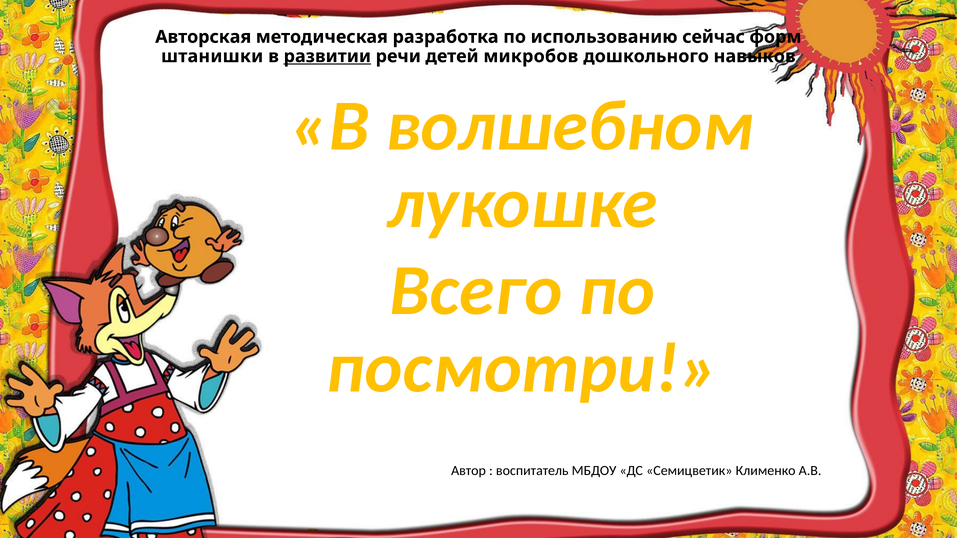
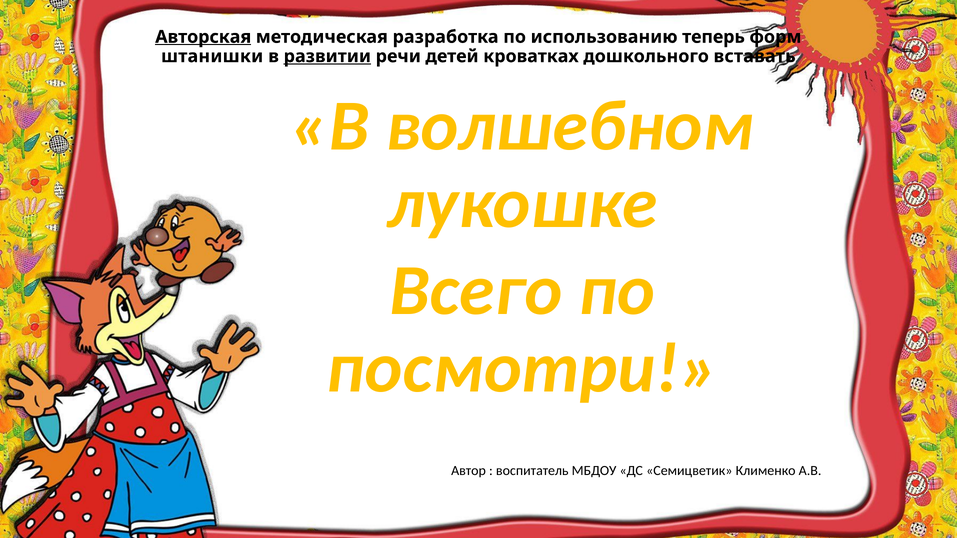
Авторская underline: none -> present
сейчас: сейчас -> теперь
микробов: микробов -> кроватках
навыков: навыков -> вставать
